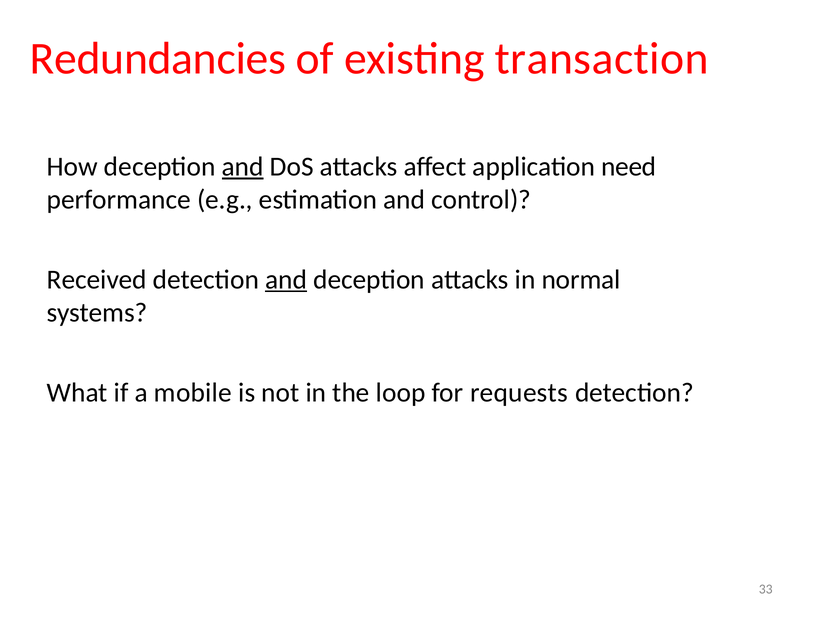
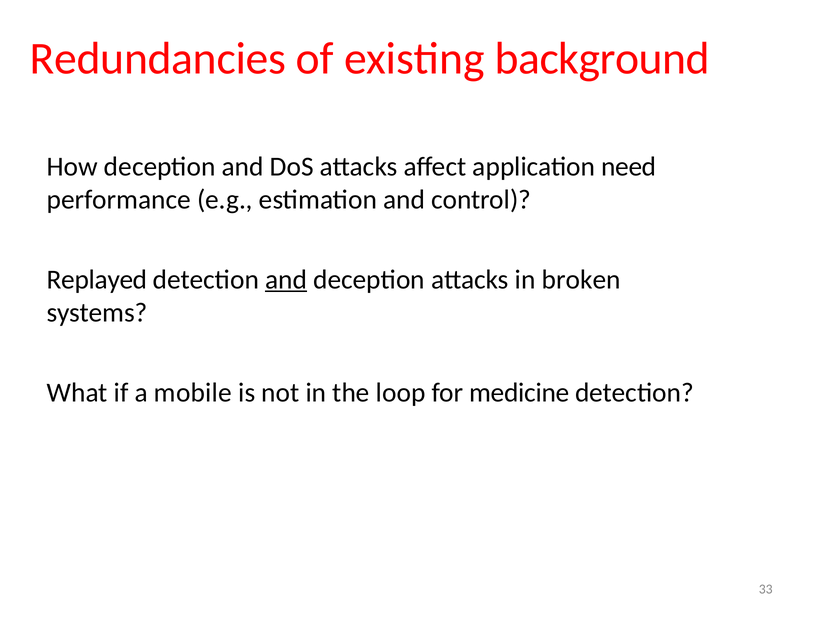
transaction: transaction -> background
and at (243, 167) underline: present -> none
Received: Received -> Replayed
normal: normal -> broken
requests: requests -> medicine
